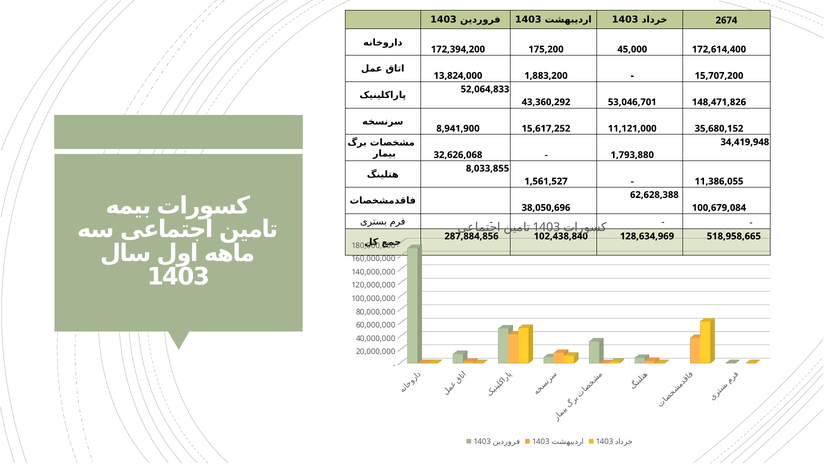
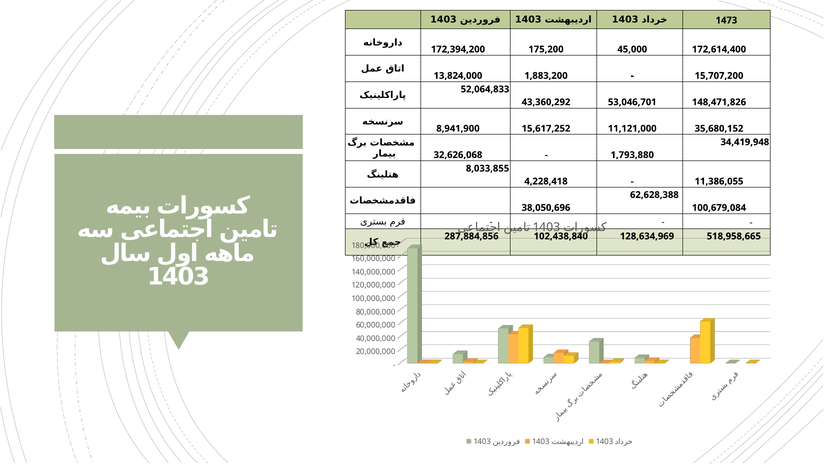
2674: 2674 -> 1473
1,561,527: 1,561,527 -> 4,228,418
